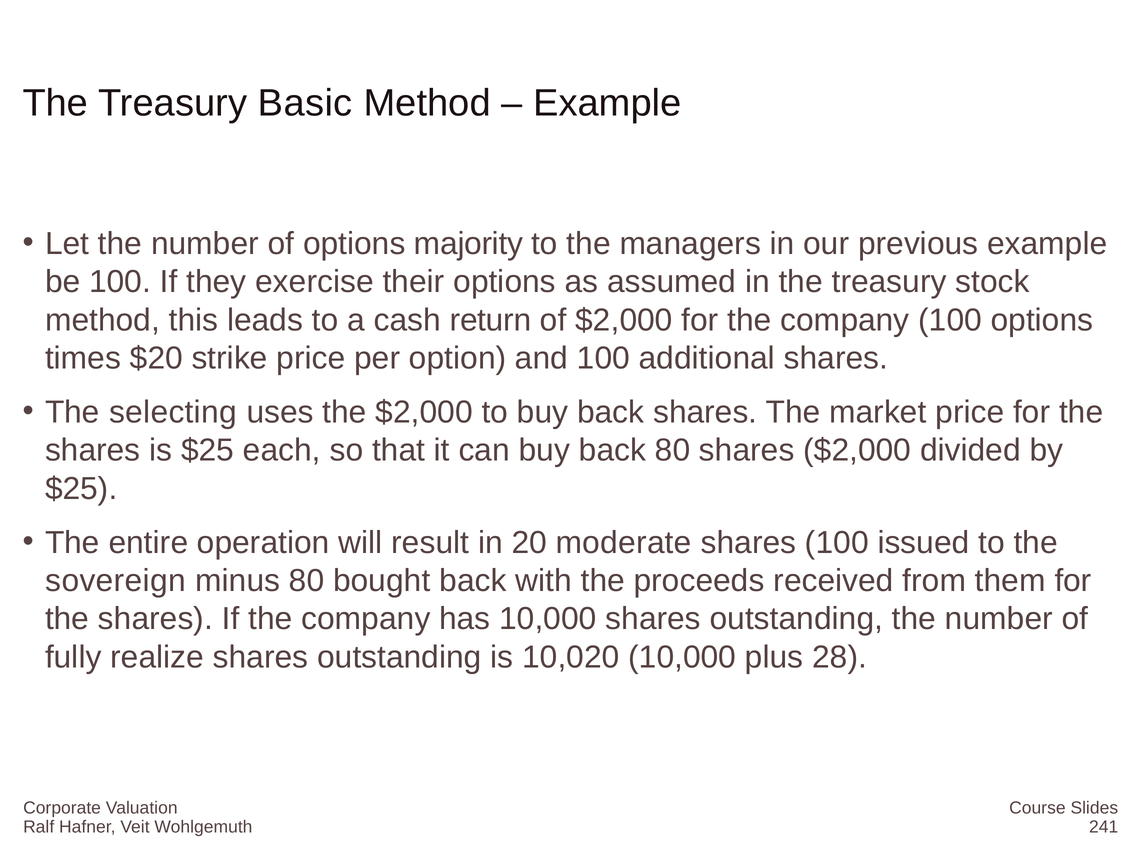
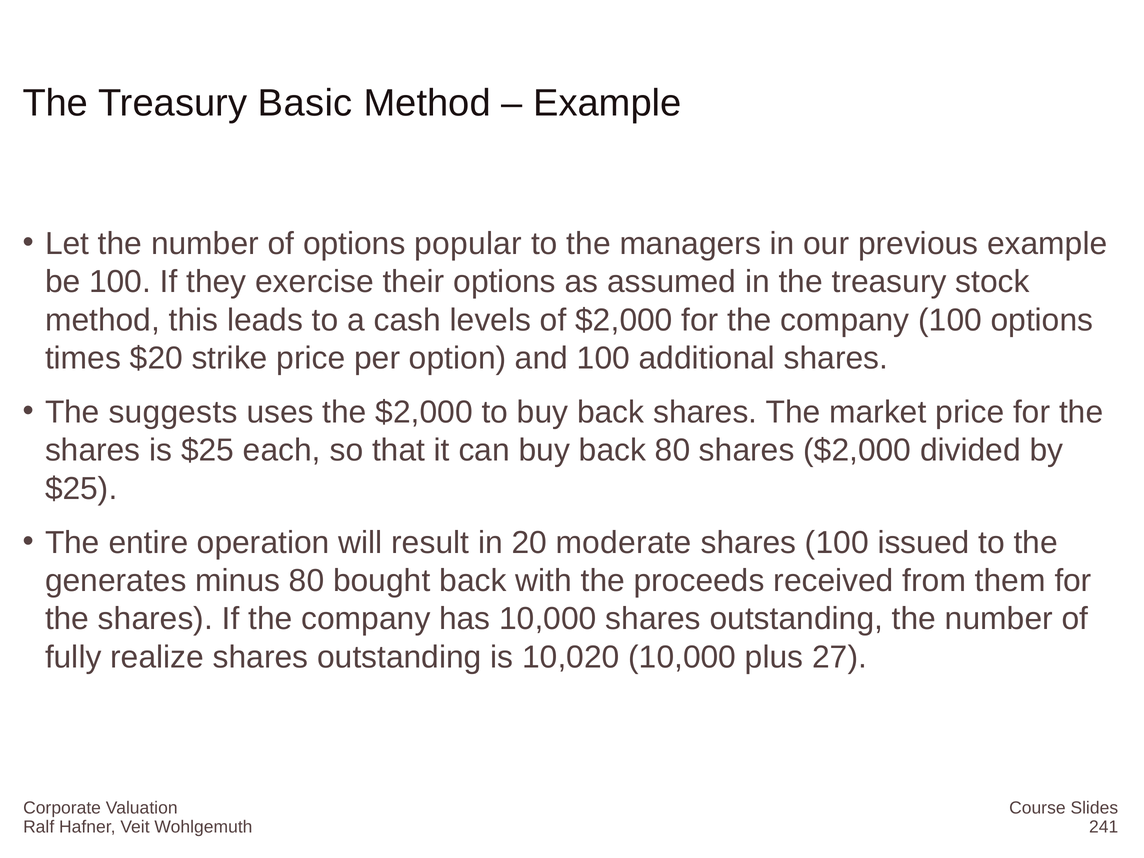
majority: majority -> popular
return: return -> levels
selecting: selecting -> suggests
sovereign: sovereign -> generates
28: 28 -> 27
